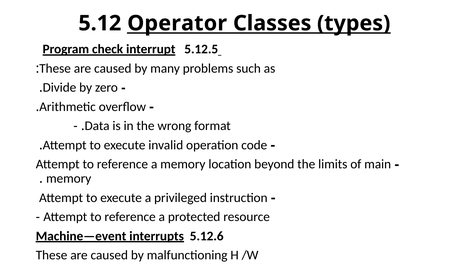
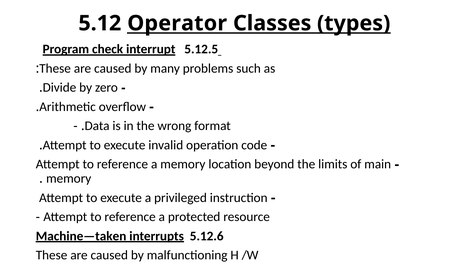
Machine—event: Machine—event -> Machine—taken
